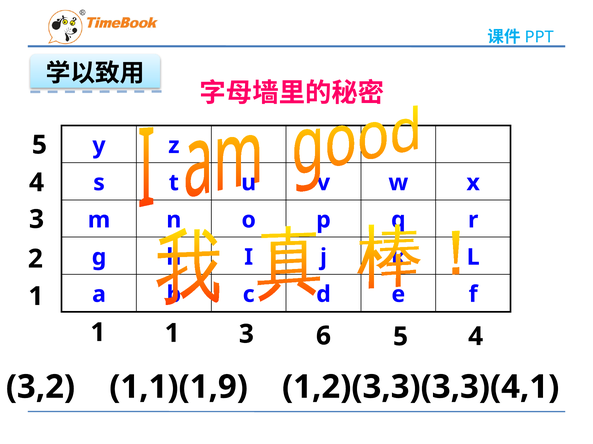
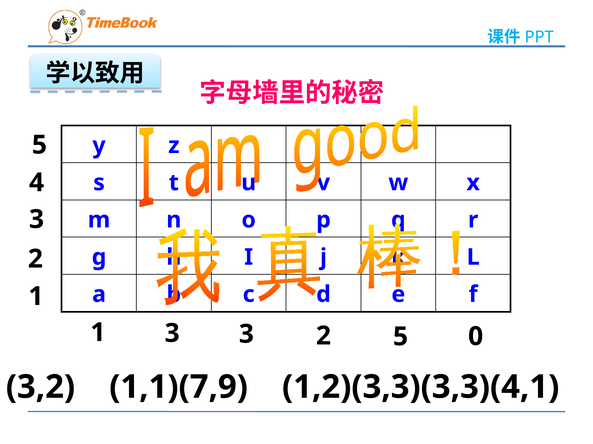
1 1: 1 -> 3
6 at (323, 336): 6 -> 2
4 at (476, 337): 4 -> 0
1,1)(1,9: 1,1)(1,9 -> 1,1)(7,9
